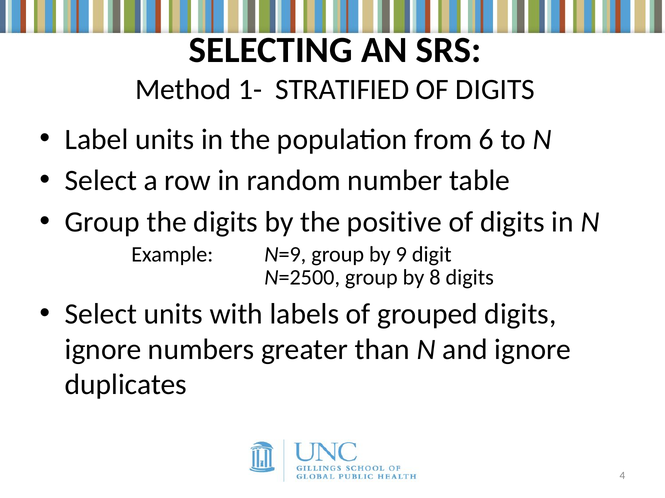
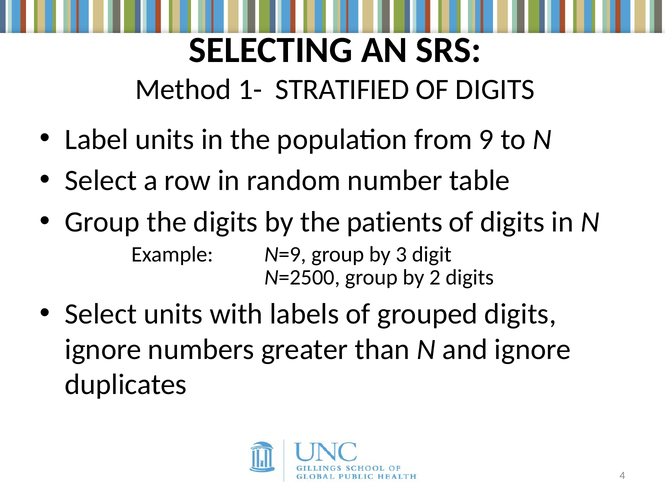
6: 6 -> 9
positive: positive -> patients
9: 9 -> 3
8: 8 -> 2
